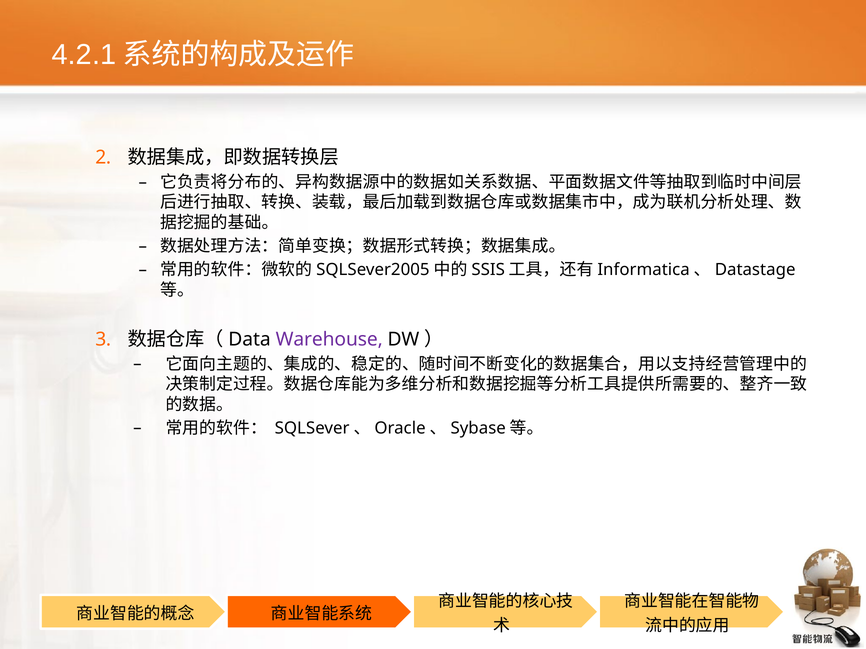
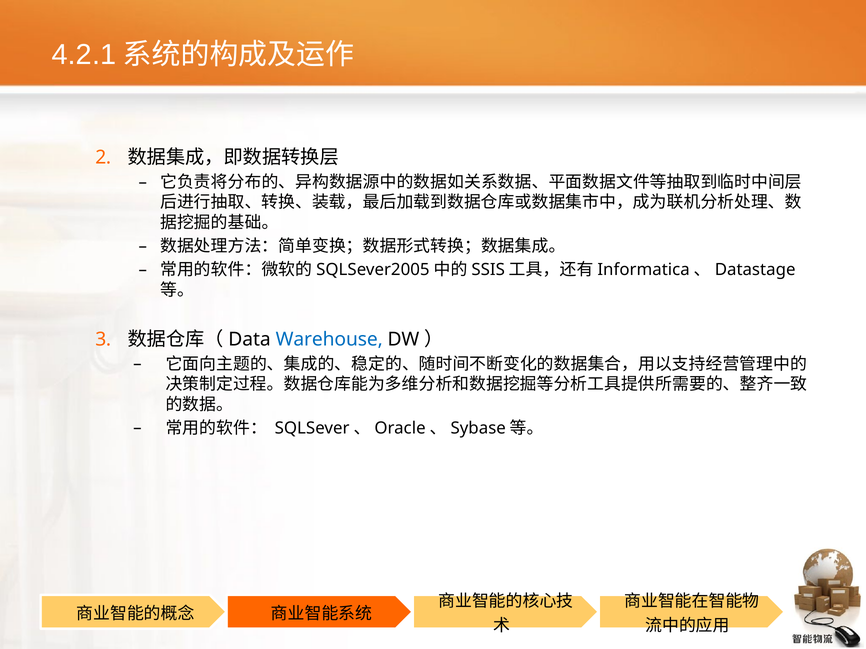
Warehouse colour: purple -> blue
